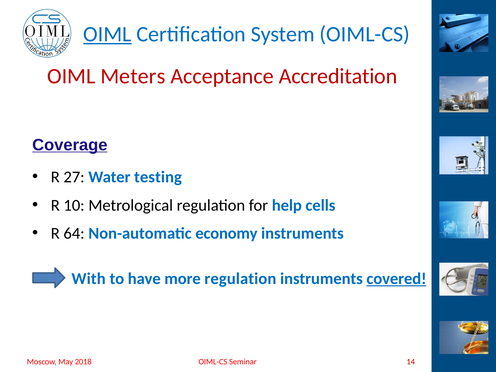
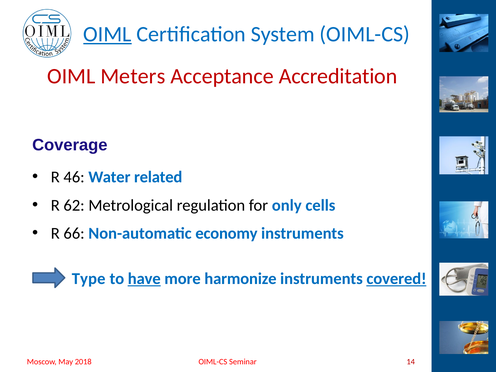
Coverage underline: present -> none
27: 27 -> 46
testing: testing -> related
10: 10 -> 62
help: help -> only
64: 64 -> 66
With: With -> Type
have underline: none -> present
more regulation: regulation -> harmonize
